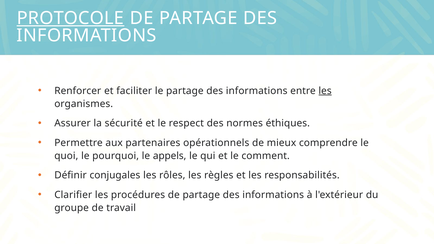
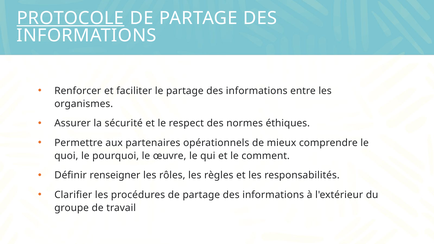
les at (325, 91) underline: present -> none
appels: appels -> œuvre
conjugales: conjugales -> renseigner
